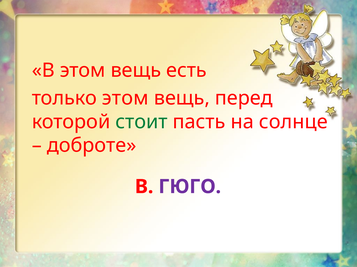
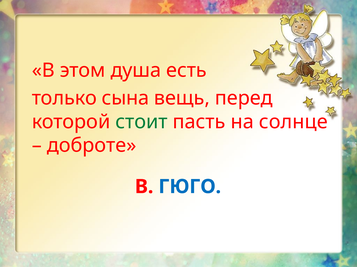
В этом вещь: вещь -> душа
только этом: этом -> сына
ГЮГО colour: purple -> blue
